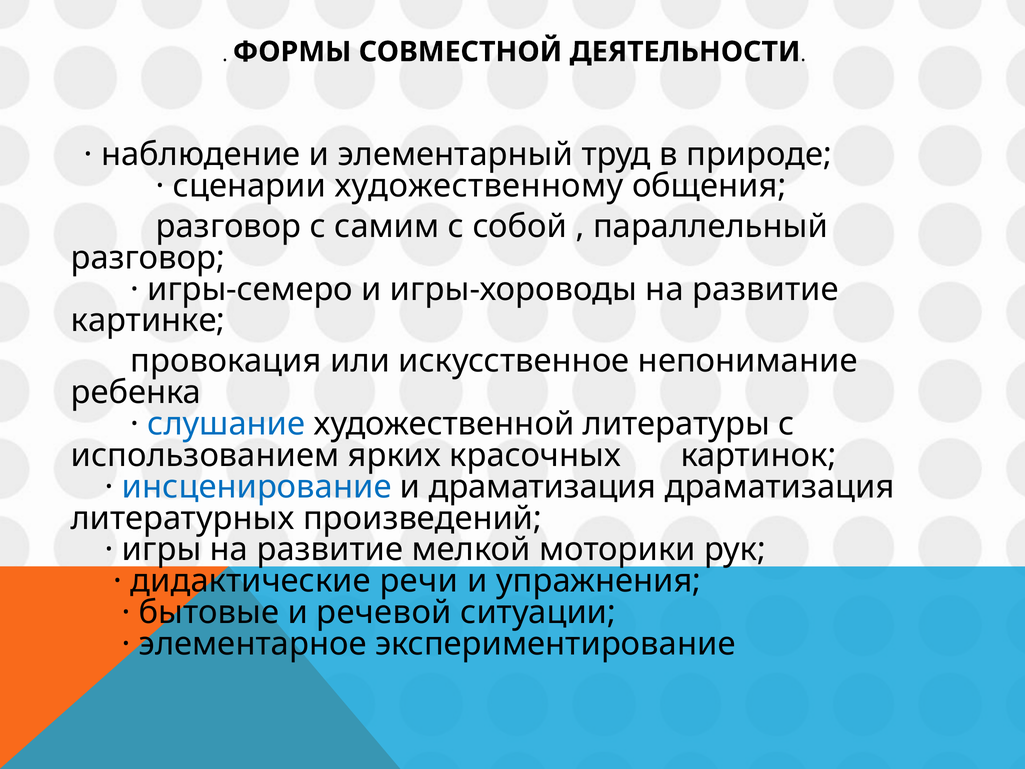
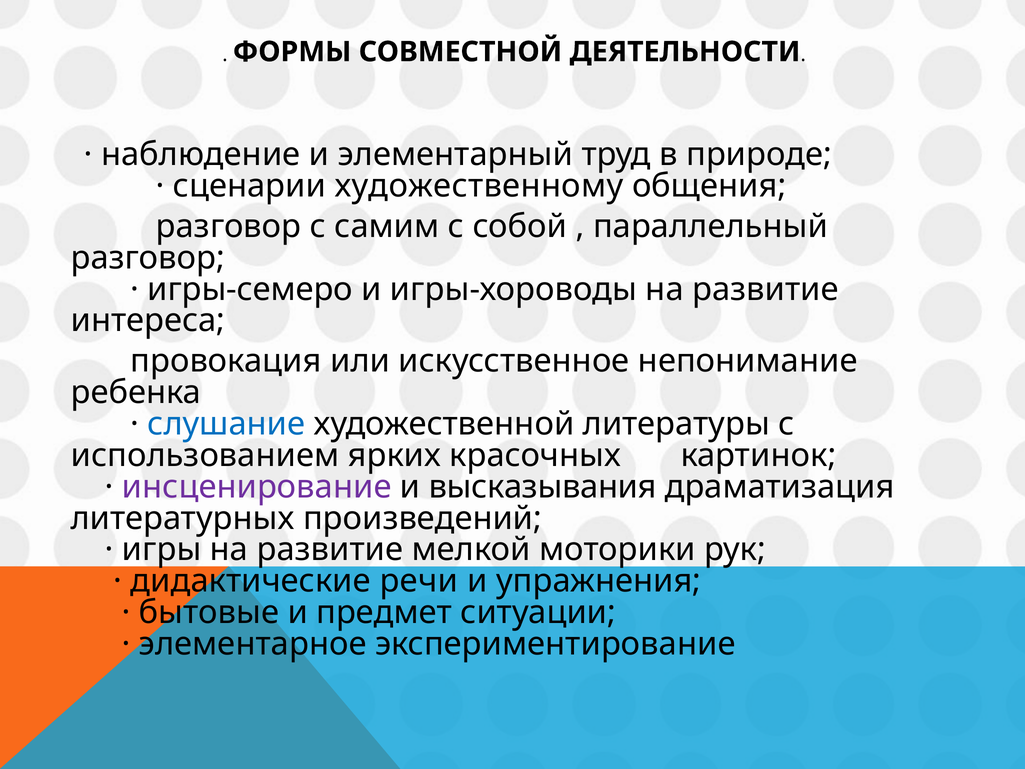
картинке: картинке -> интереса
инсценирование colour: blue -> purple
и драматизация: драматизация -> высказывания
речевой: речевой -> предмет
